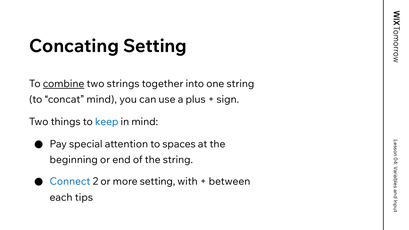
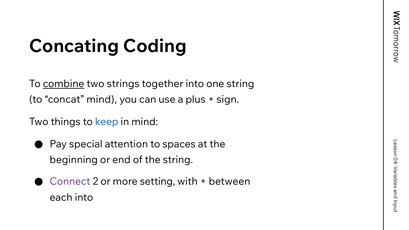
Concating Setting: Setting -> Coding
Connect colour: blue -> purple
each tips: tips -> into
